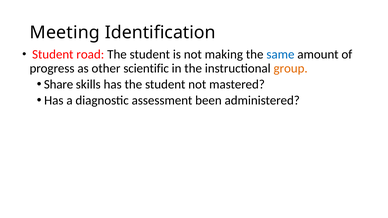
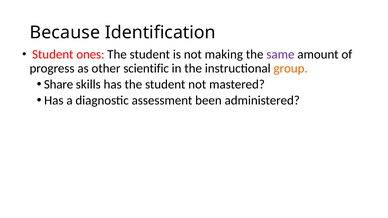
Meeting: Meeting -> Because
road: road -> ones
same colour: blue -> purple
